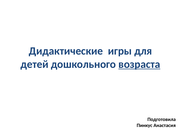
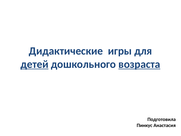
детей underline: none -> present
